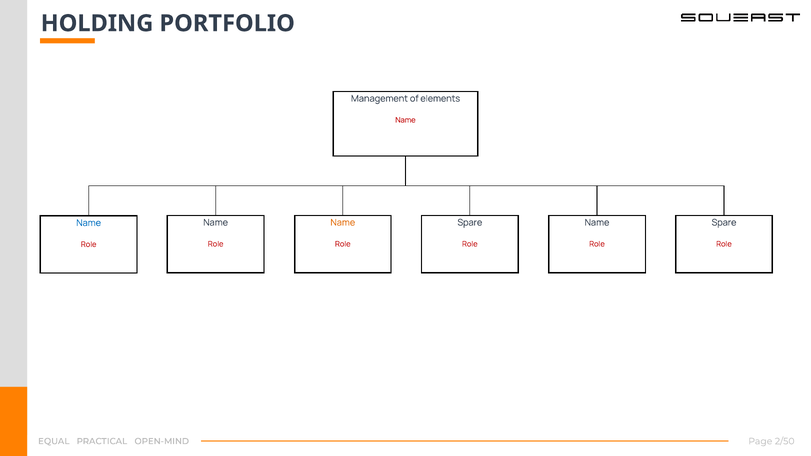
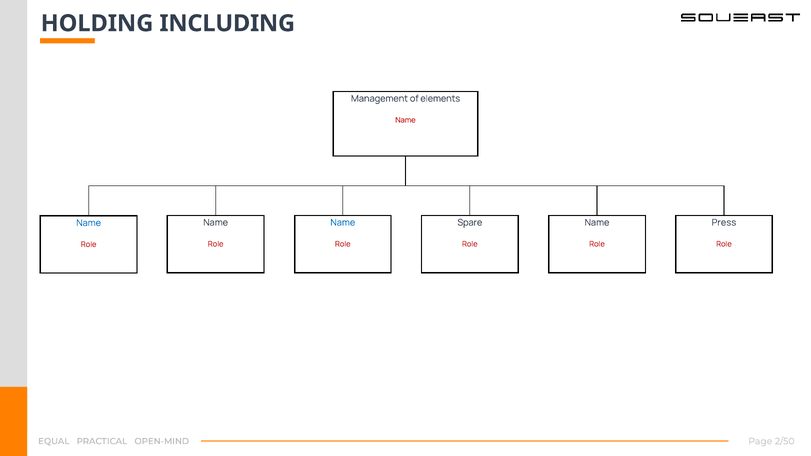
PORTFOLIO: PORTFOLIO -> INCLUDING
Name at (343, 223) colour: orange -> blue
Spare at (724, 223): Spare -> Press
